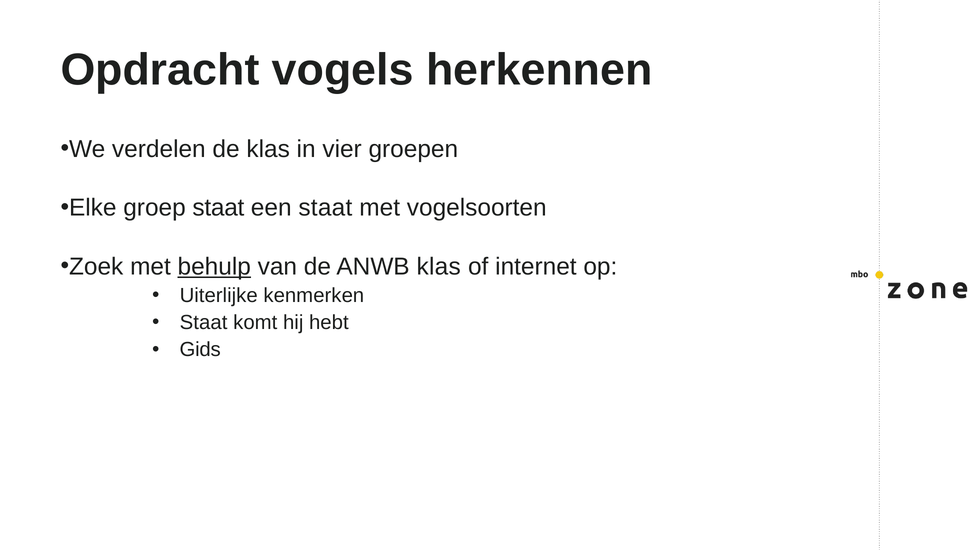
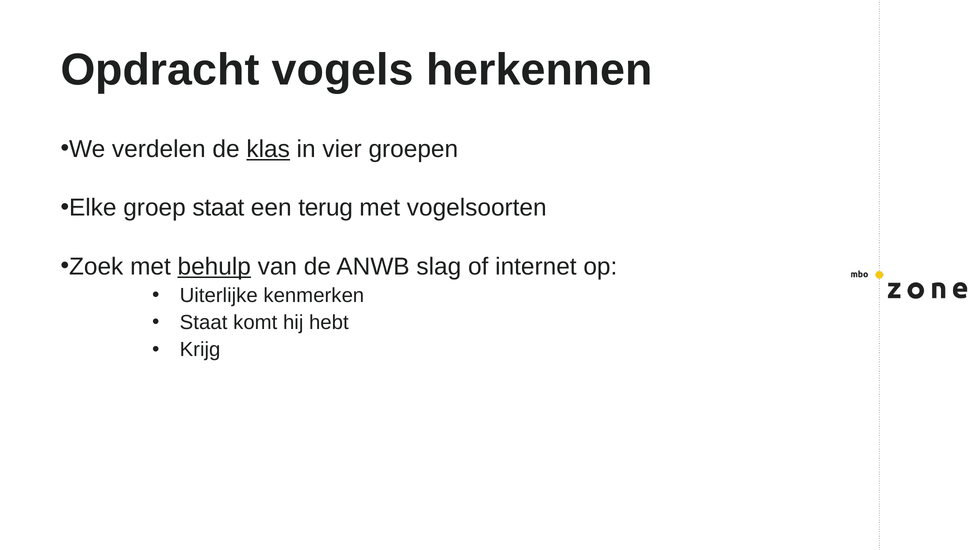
klas at (268, 149) underline: none -> present
een staat: staat -> terug
ANWB klas: klas -> slag
Gids: Gids -> Krijg
